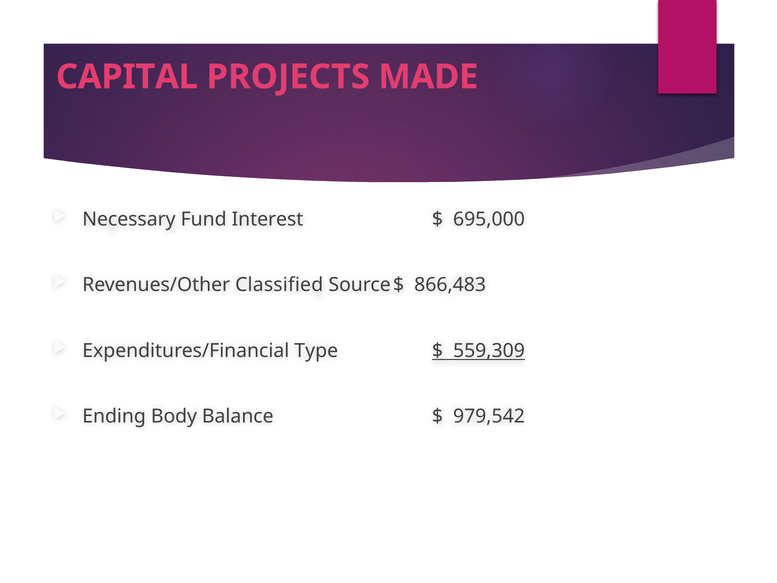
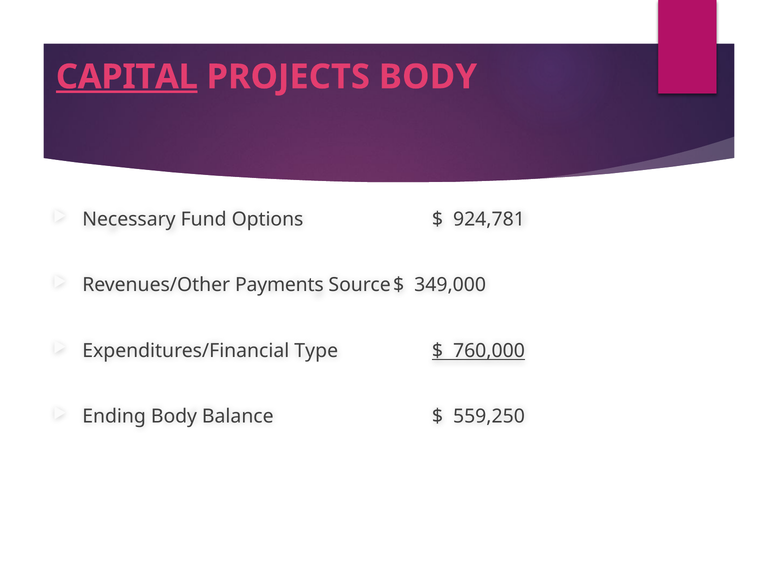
CAPITAL underline: none -> present
PROJECTS MADE: MADE -> BODY
Interest: Interest -> Options
695,000: 695,000 -> 924,781
Classified: Classified -> Payments
866,483: 866,483 -> 349,000
559,309: 559,309 -> 760,000
979,542: 979,542 -> 559,250
